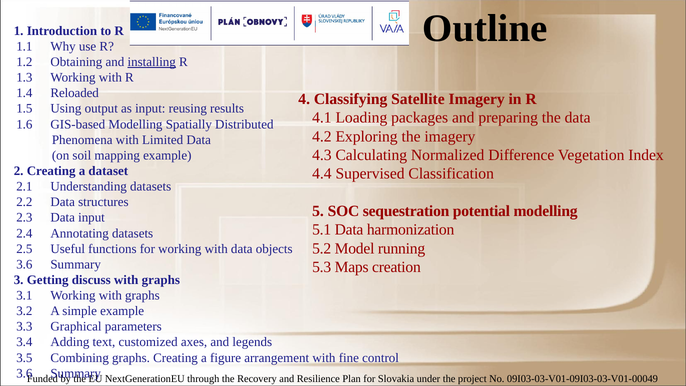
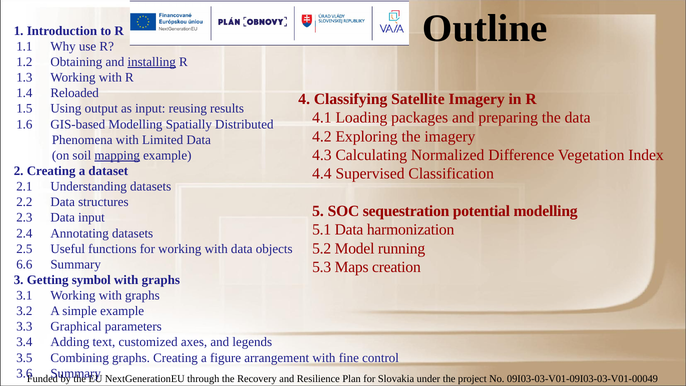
mapping underline: none -> present
3.6 at (24, 264): 3.6 -> 6.6
discuss: discuss -> symbol
